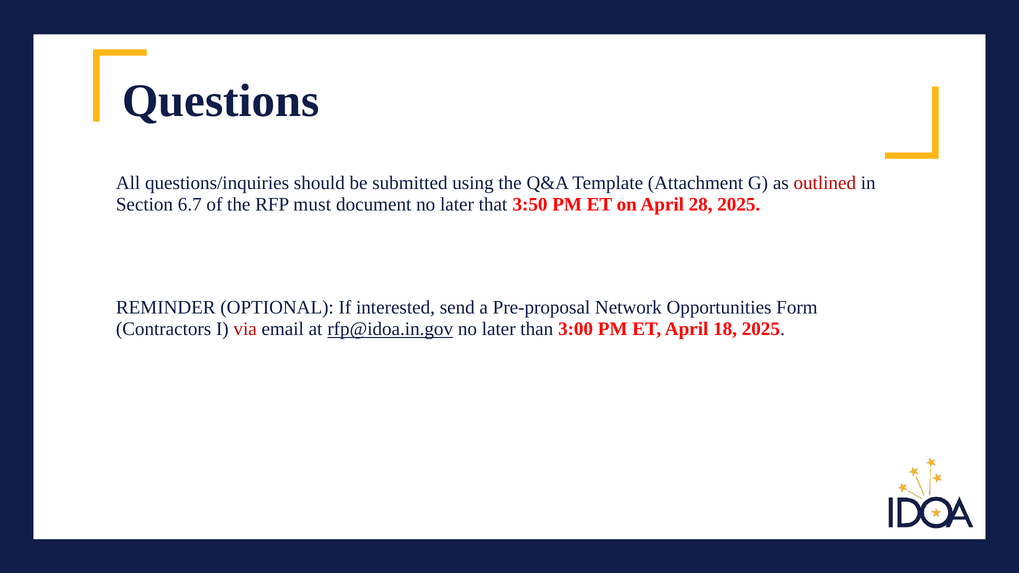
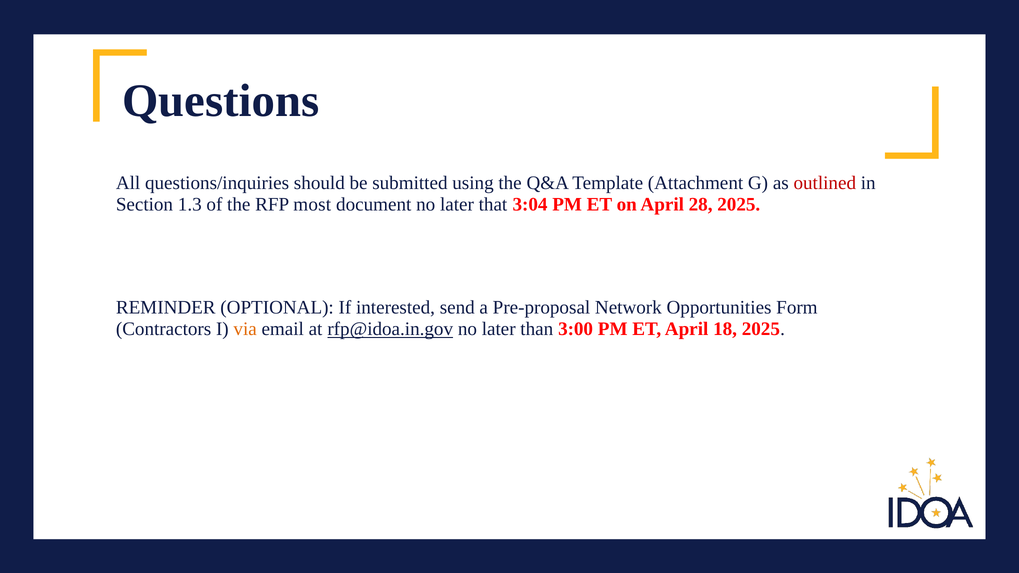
6.7: 6.7 -> 1.3
must: must -> most
3:50: 3:50 -> 3:04
via colour: red -> orange
